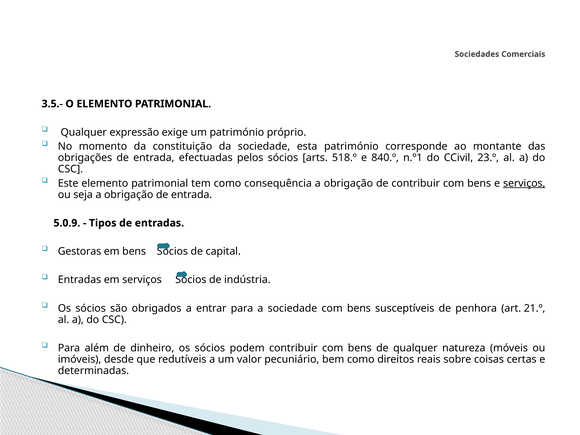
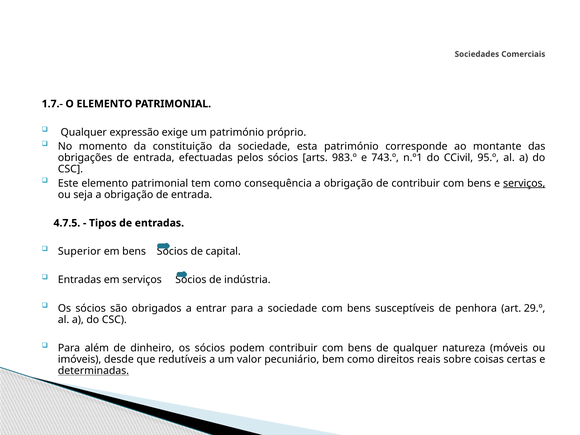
3.5.-: 3.5.- -> 1.7.-
518.º: 518.º -> 983.º
840.º: 840.º -> 743.º
23.º: 23.º -> 95.º
5.0.9: 5.0.9 -> 4.7.5
Gestoras: Gestoras -> Superior
21.º: 21.º -> 29.º
determinadas underline: none -> present
